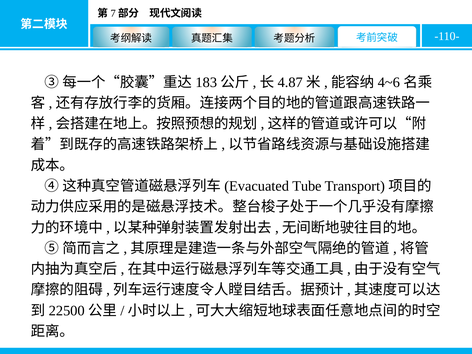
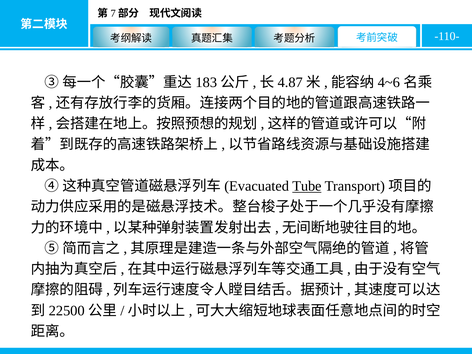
Tube underline: none -> present
